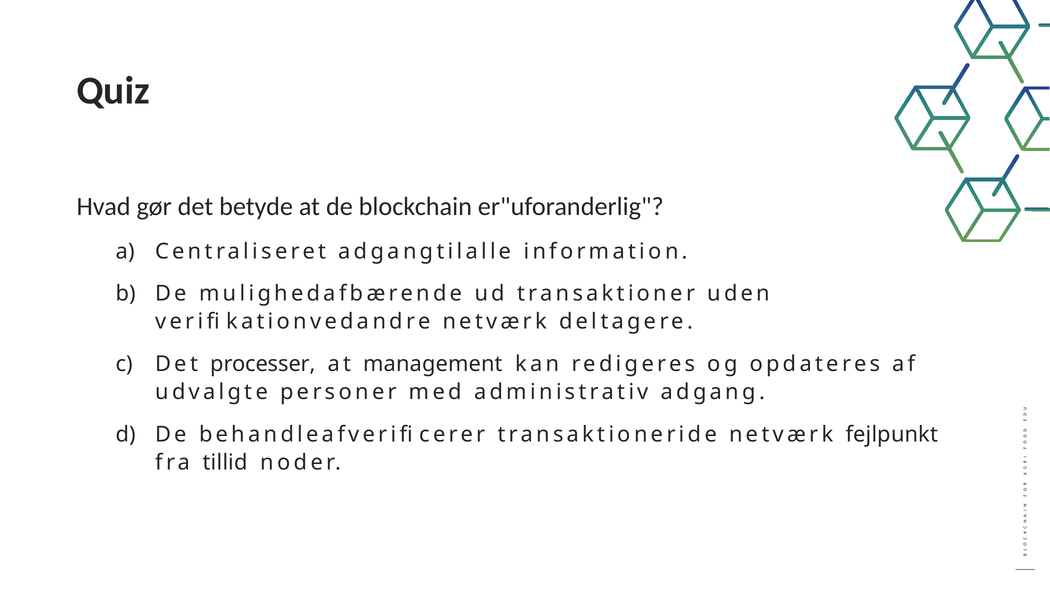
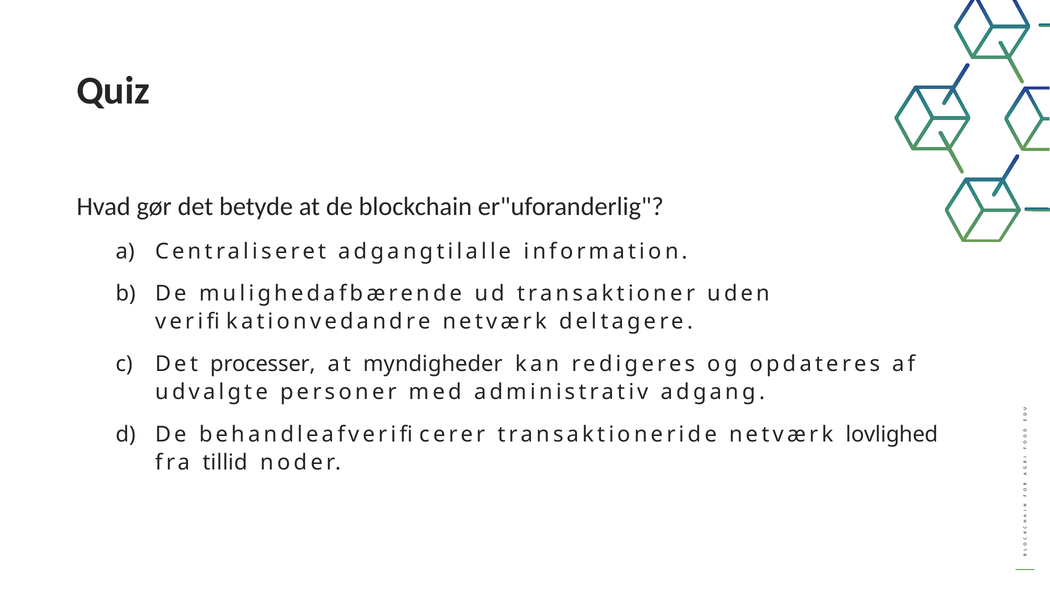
management: management -> myndigheder
fejlpunkt: fejlpunkt -> lovlighed
